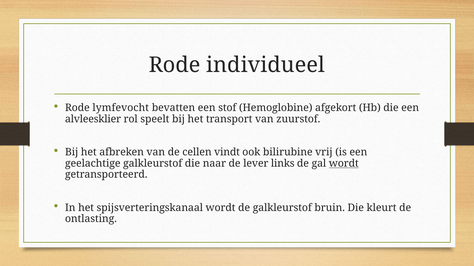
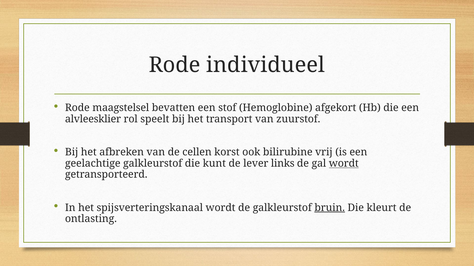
lymfevocht: lymfevocht -> maagstelsel
vindt: vindt -> korst
naar: naar -> kunt
bruin underline: none -> present
